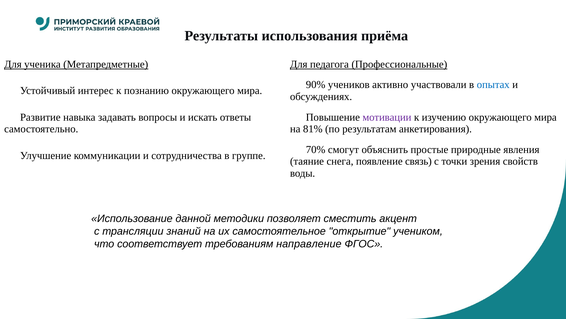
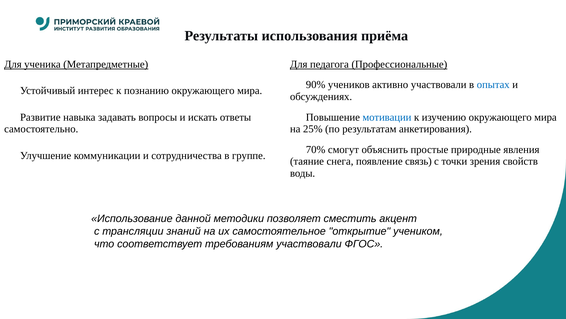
мотивации colour: purple -> blue
81%: 81% -> 25%
требованиям направление: направление -> участвовали
